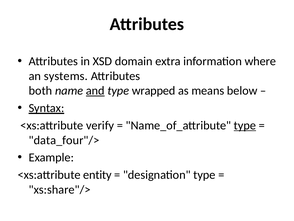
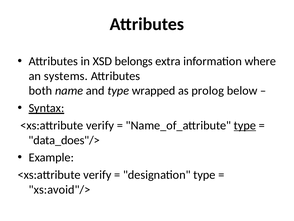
domain: domain -> belongs
and underline: present -> none
means: means -> prolog
data_four"/>: data_four"/> -> data_does"/>
entity at (97, 174): entity -> verify
xs:share"/>: xs:share"/> -> xs:avoid"/>
